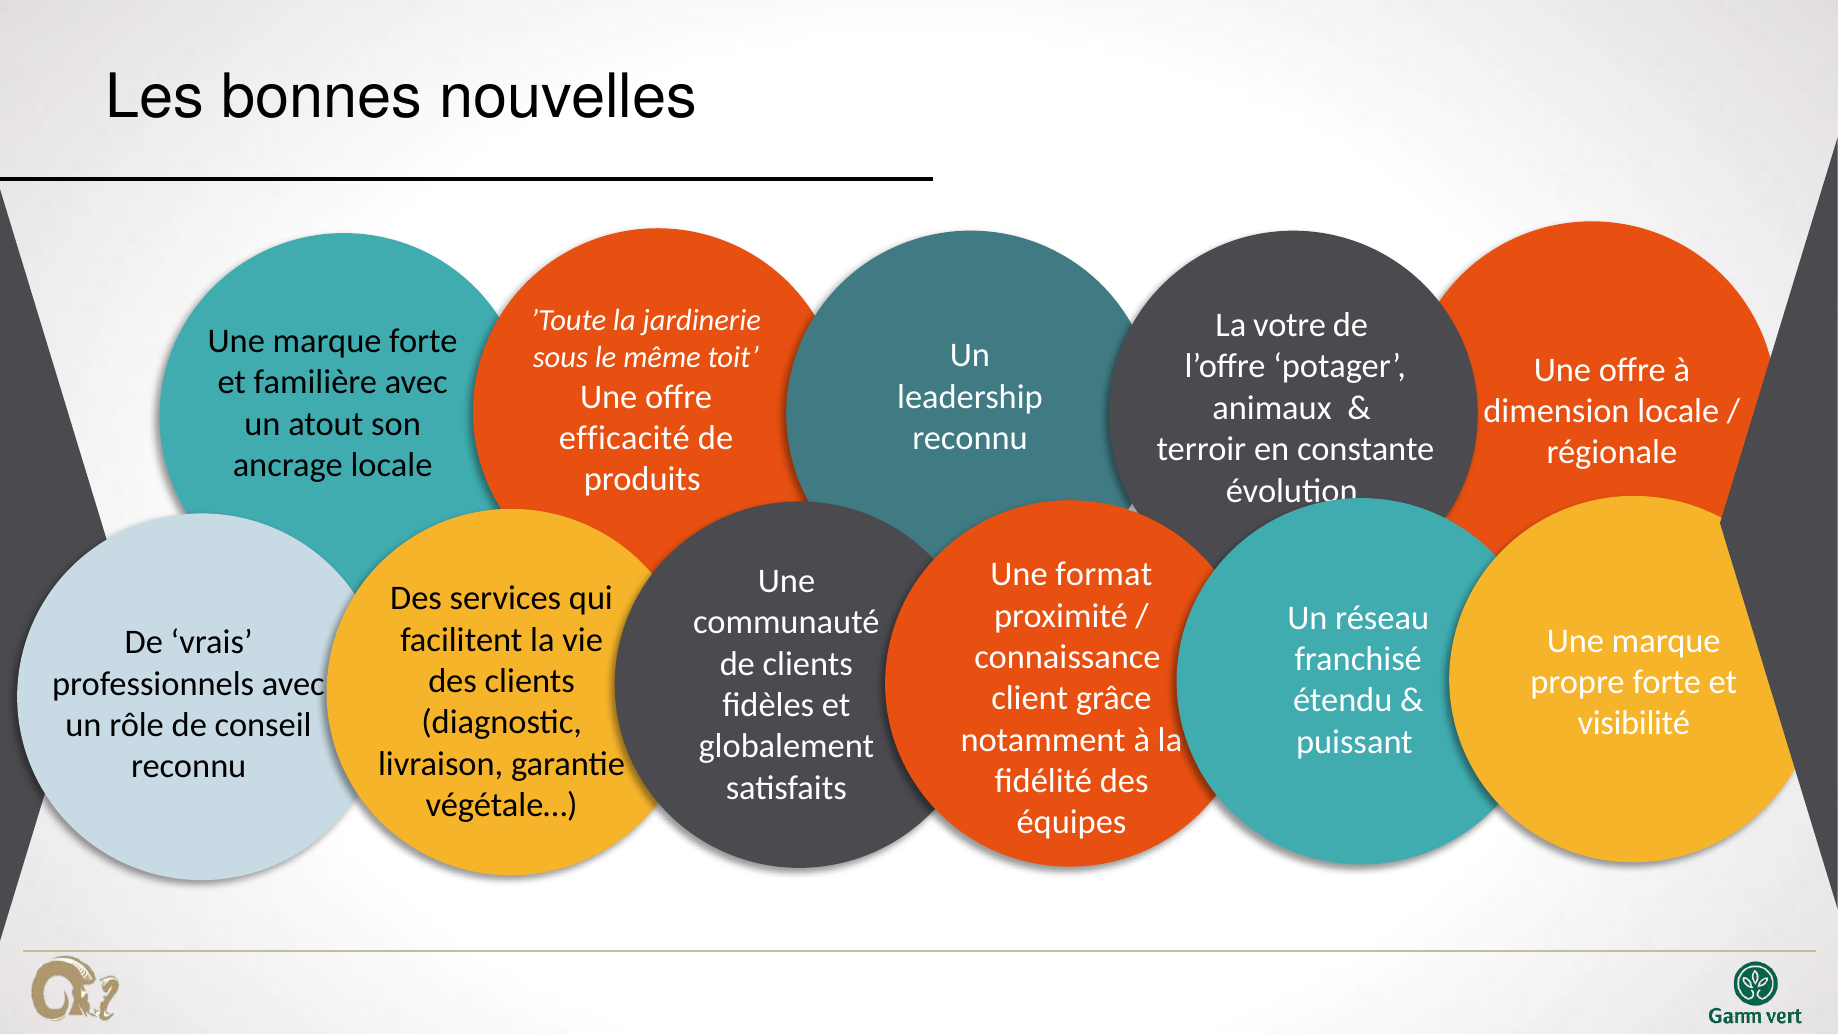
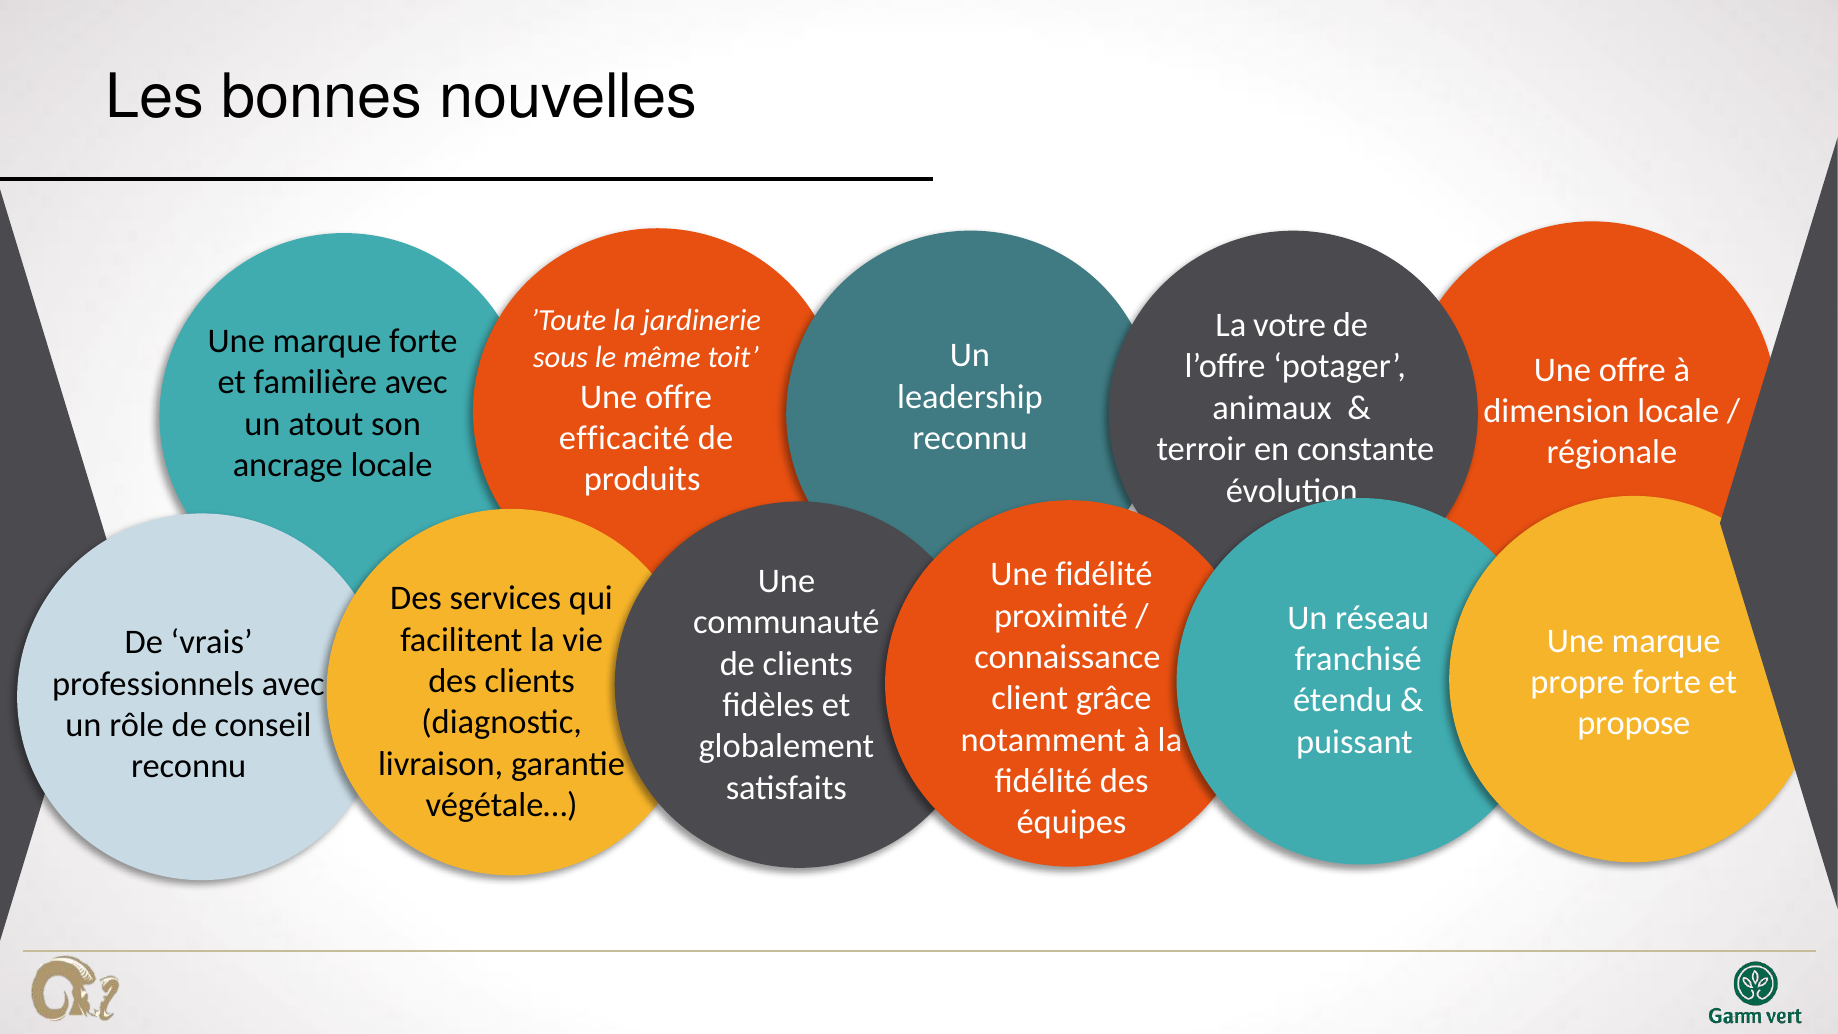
Une format: format -> fidélité
visibilité: visibilité -> propose
